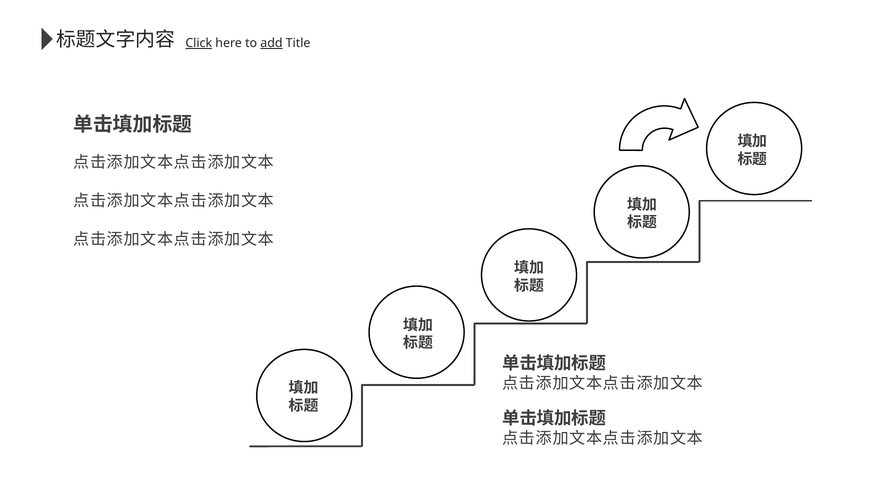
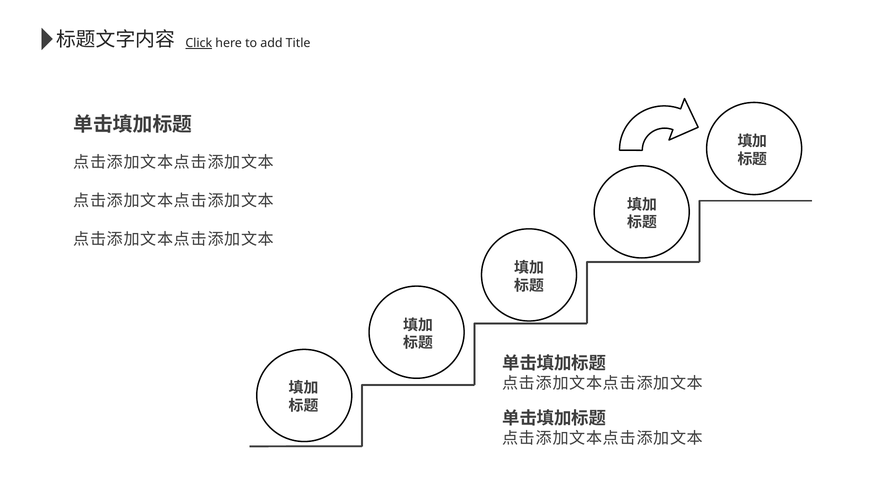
add underline: present -> none
